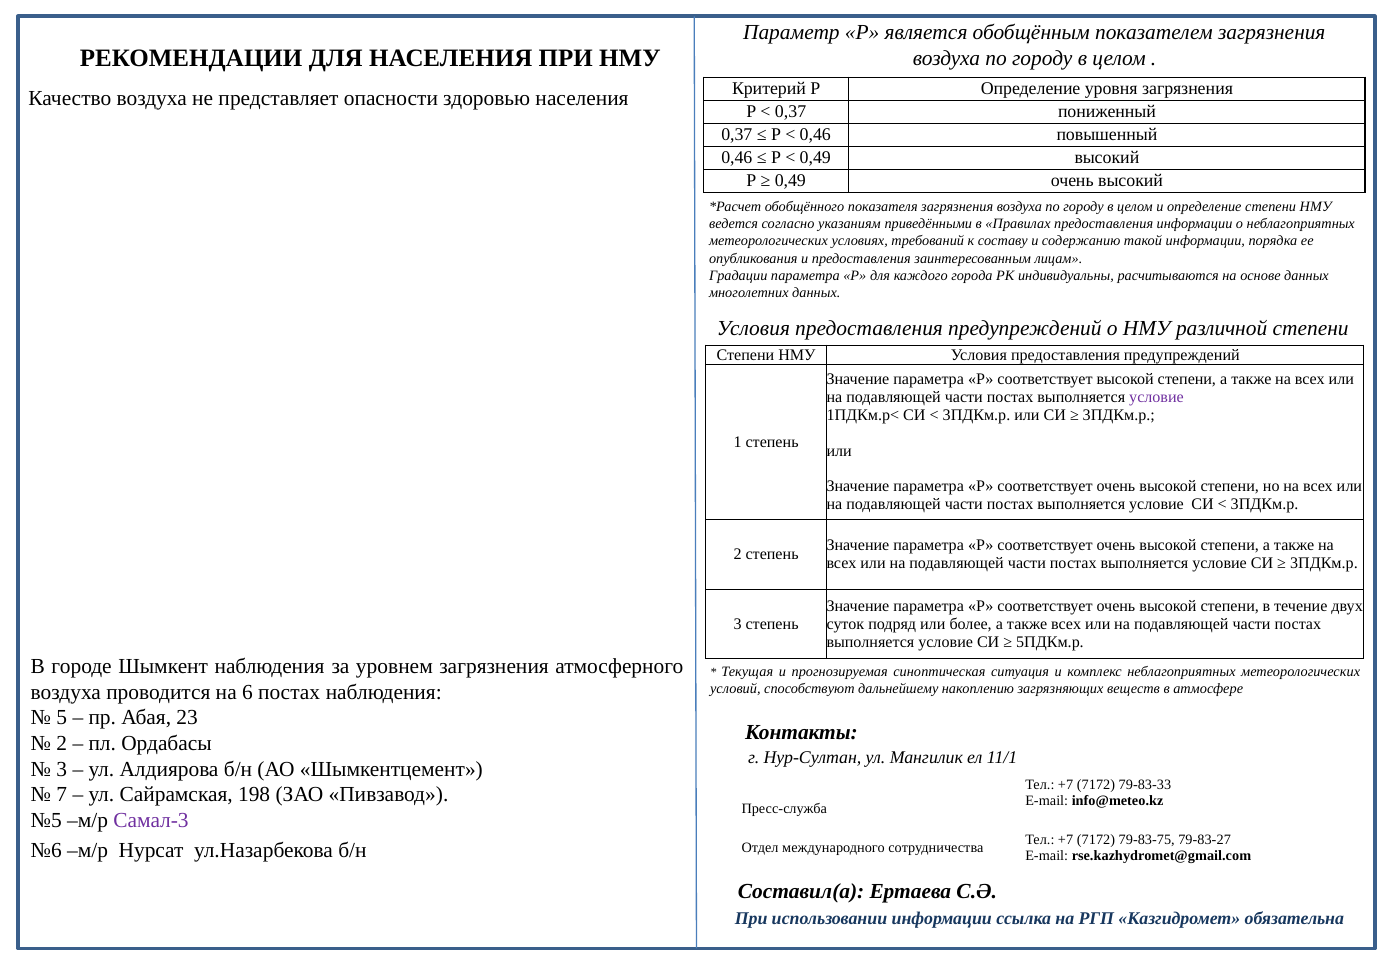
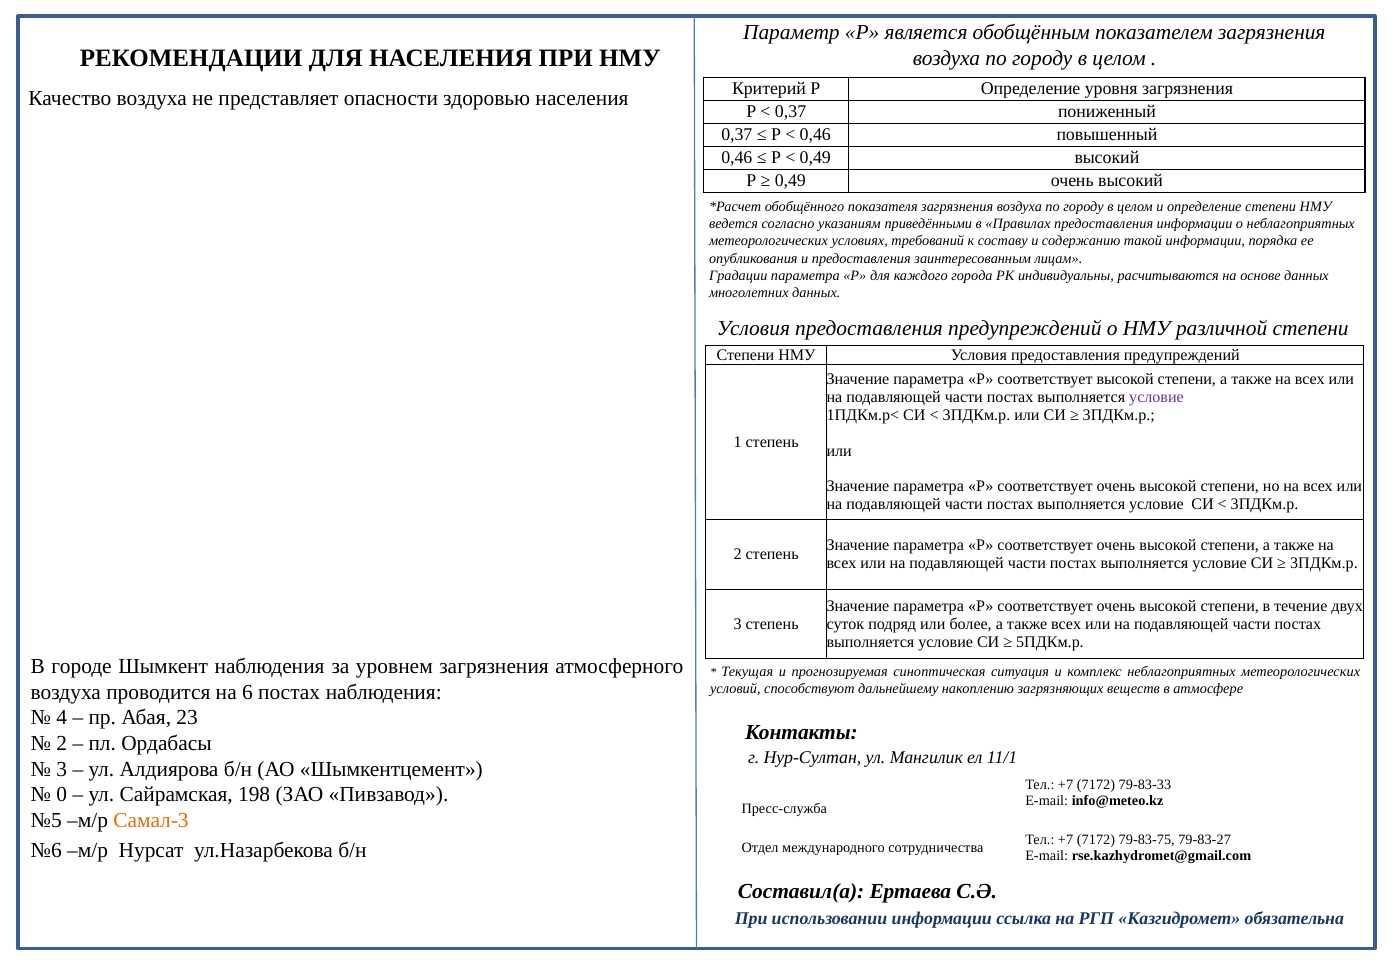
5: 5 -> 4
7: 7 -> 0
Самал-3 colour: purple -> orange
